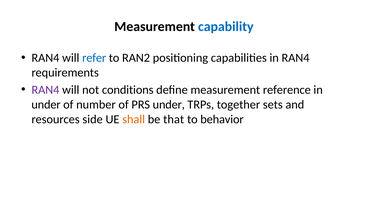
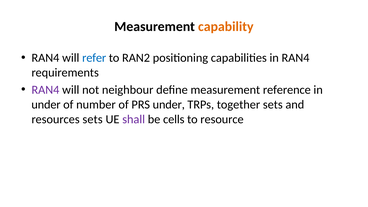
capability colour: blue -> orange
conditions: conditions -> neighbour
resources side: side -> sets
shall colour: orange -> purple
that: that -> cells
behavior: behavior -> resource
